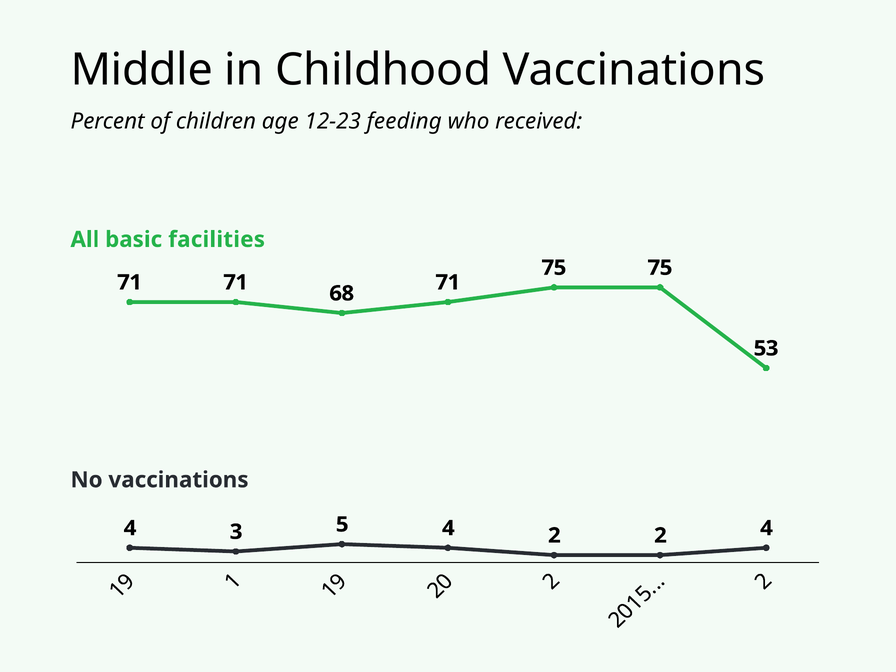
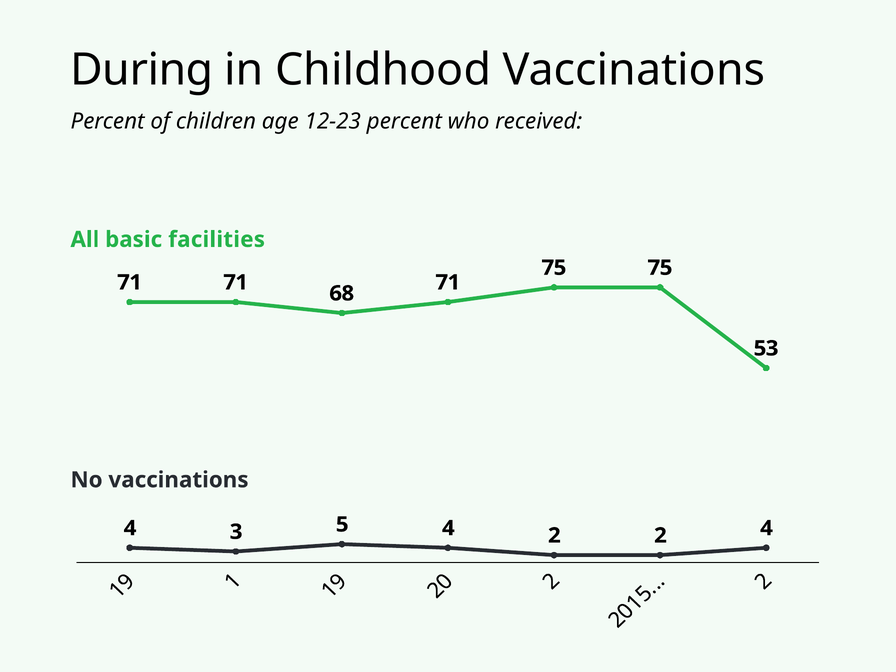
Middle: Middle -> During
12-23 feeding: feeding -> percent
